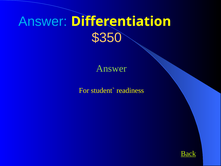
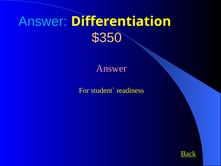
Answer at (111, 68) colour: light green -> pink
